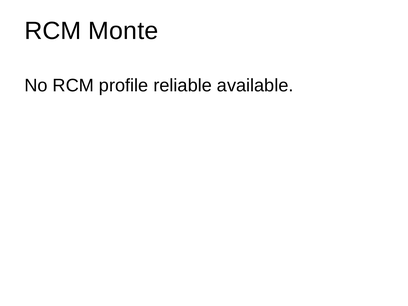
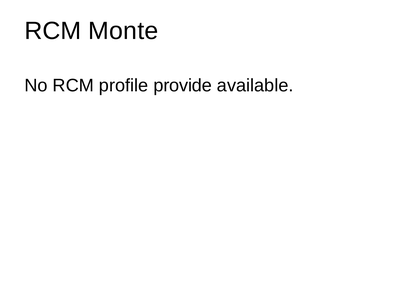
reliable: reliable -> provide
